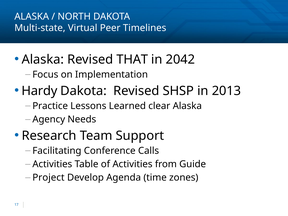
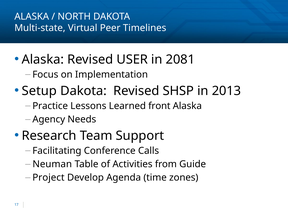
THAT: THAT -> USER
2042: 2042 -> 2081
Hardy: Hardy -> Setup
clear: clear -> front
Activities at (52, 164): Activities -> Neuman
